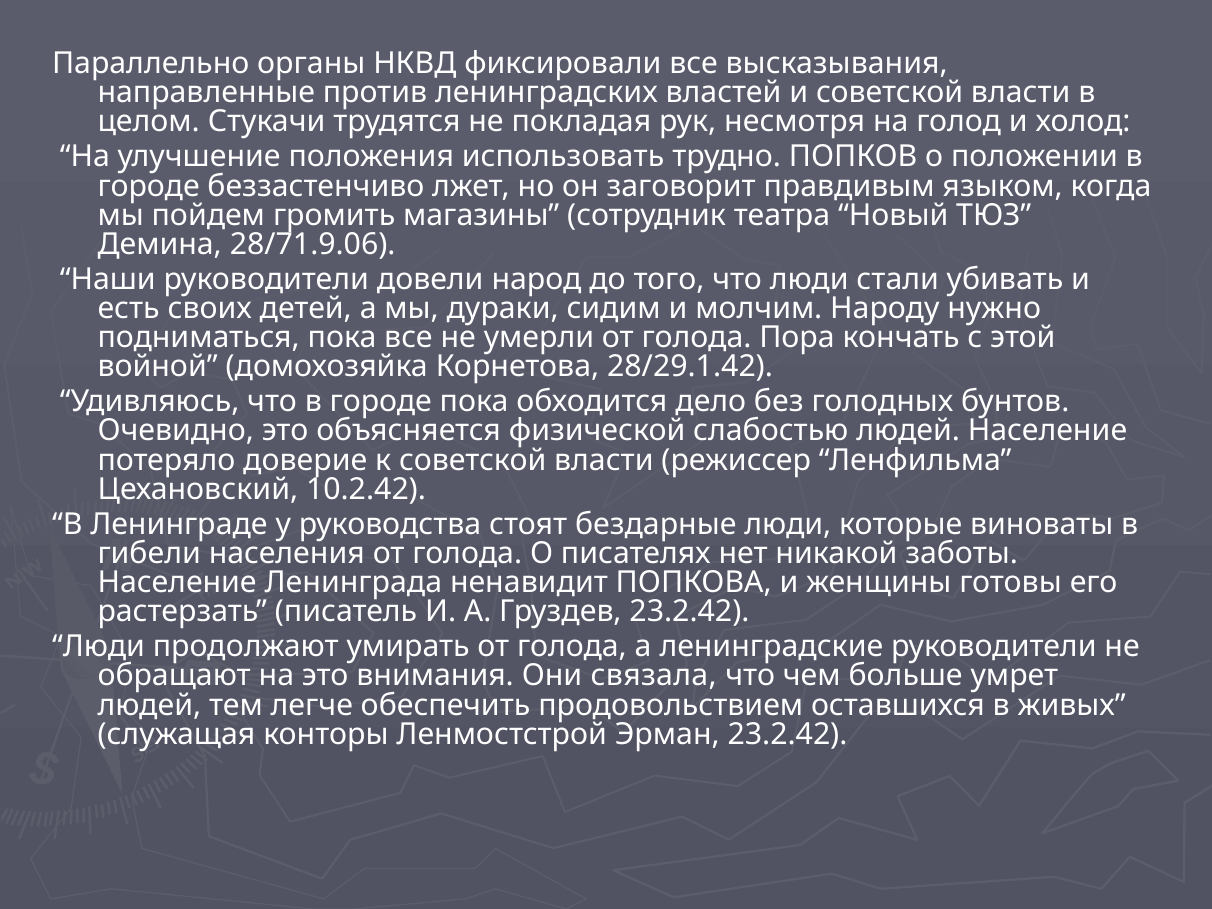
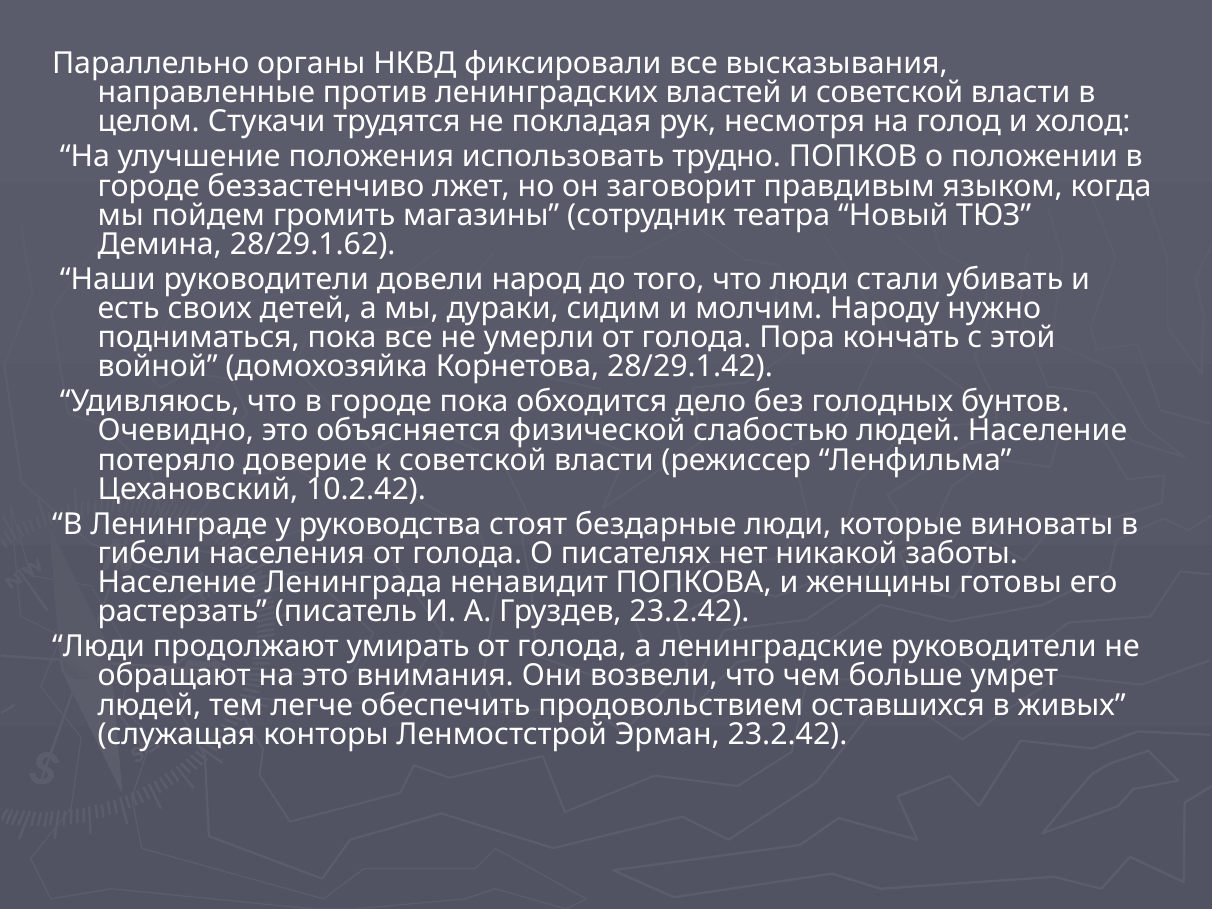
28/71.9.06: 28/71.9.06 -> 28/29.1.62
связала: связала -> возвели
